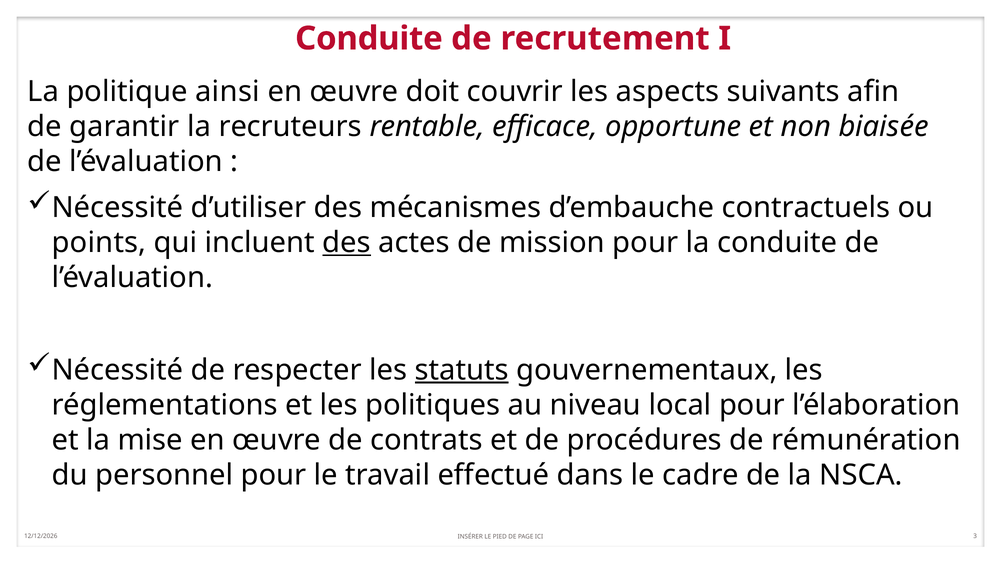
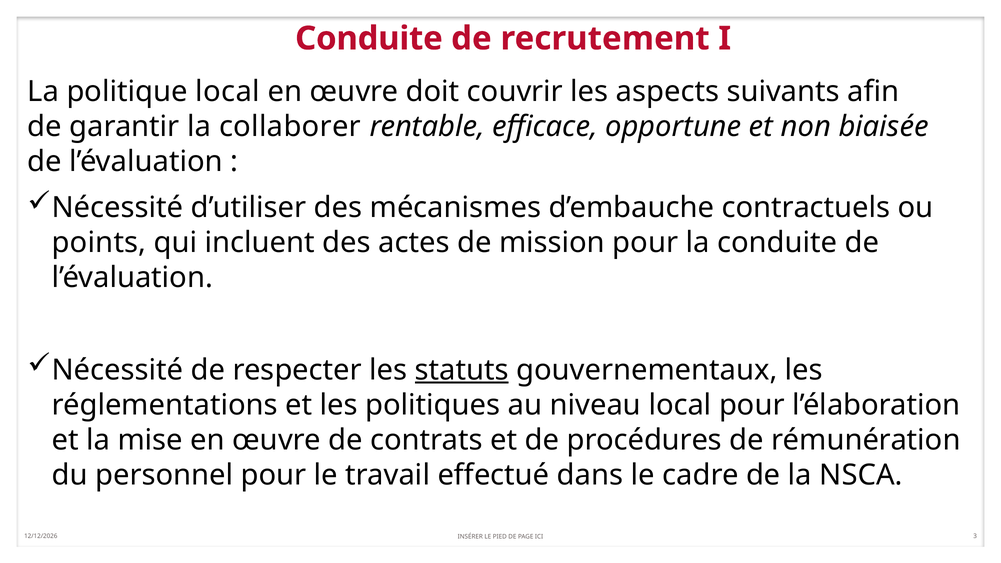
politique ainsi: ainsi -> local
recruteurs: recruteurs -> collaborer
des at (347, 243) underline: present -> none
